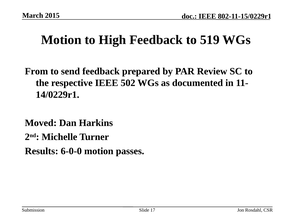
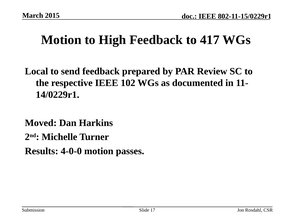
519: 519 -> 417
From: From -> Local
502: 502 -> 102
6-0-0: 6-0-0 -> 4-0-0
